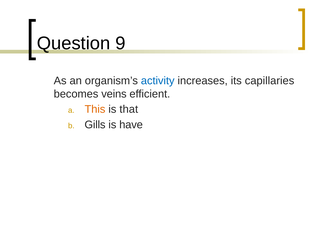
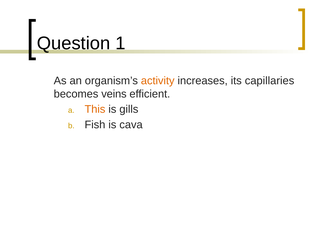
9: 9 -> 1
activity colour: blue -> orange
that: that -> gills
Gills: Gills -> Fish
have: have -> cava
